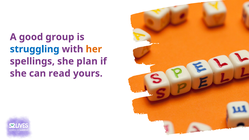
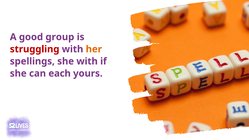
struggling colour: blue -> red
she plan: plan -> with
read: read -> each
